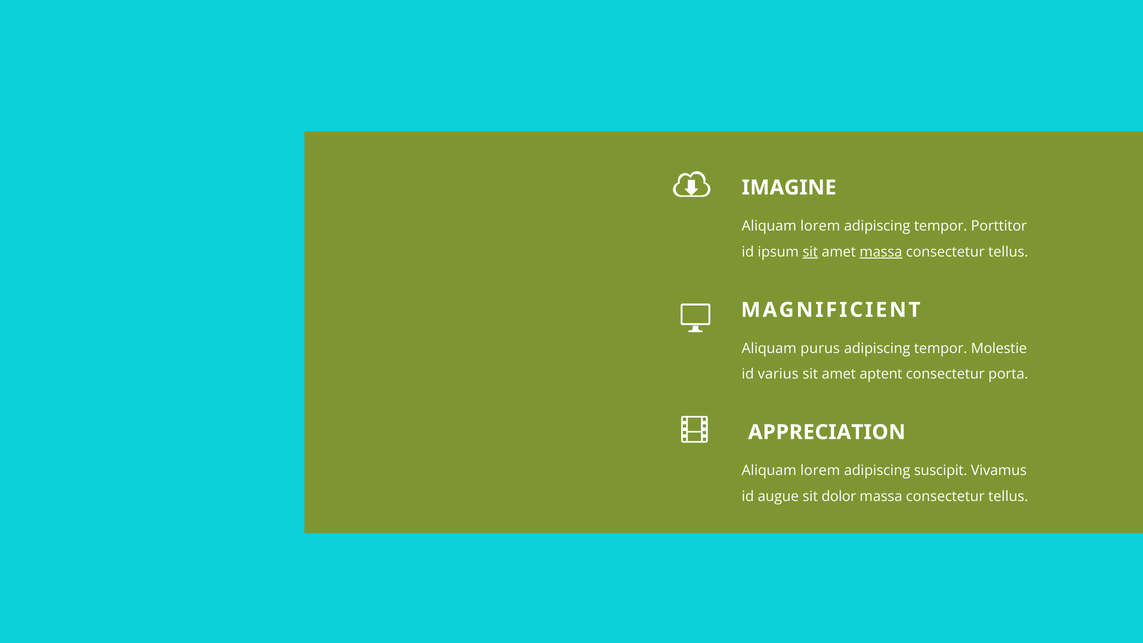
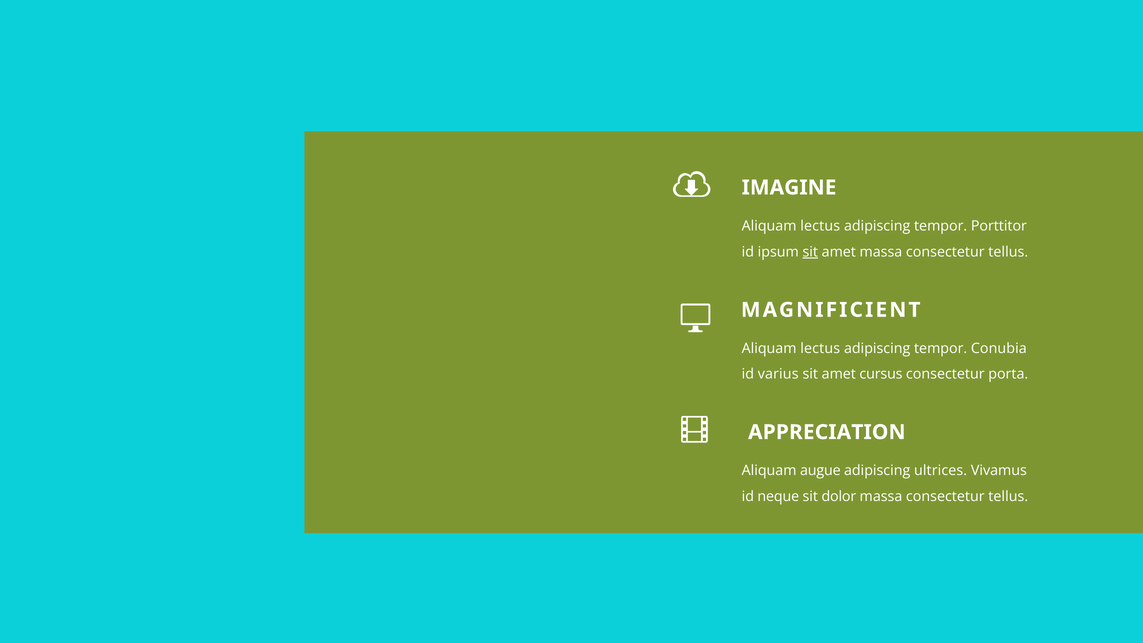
lorem at (820, 226): lorem -> lectus
massa at (881, 252) underline: present -> none
purus at (820, 348): purus -> lectus
Molestie: Molestie -> Conubia
aptent: aptent -> cursus
lorem at (820, 471): lorem -> augue
suscipit: suscipit -> ultrices
augue: augue -> neque
